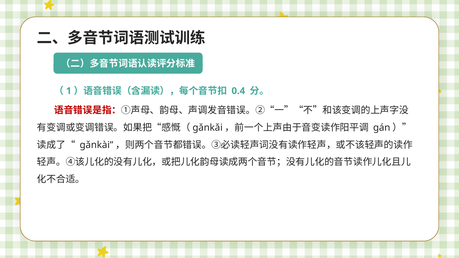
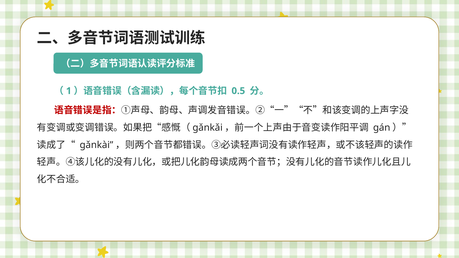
0.4: 0.4 -> 0.5
